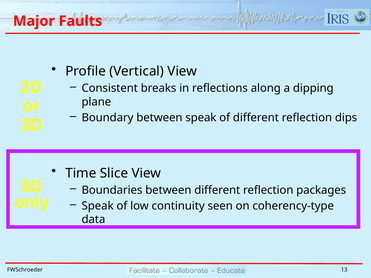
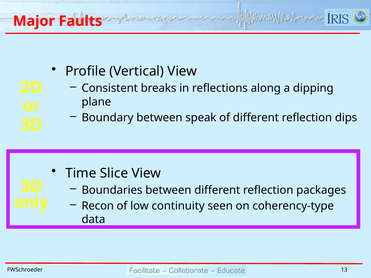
Speak at (98, 206): Speak -> Recon
